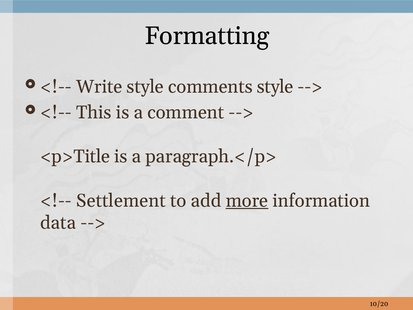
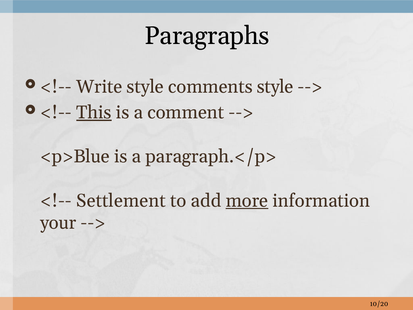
Formatting: Formatting -> Paragraphs
This underline: none -> present
<p>Title: <p>Title -> <p>Blue
data: data -> your
